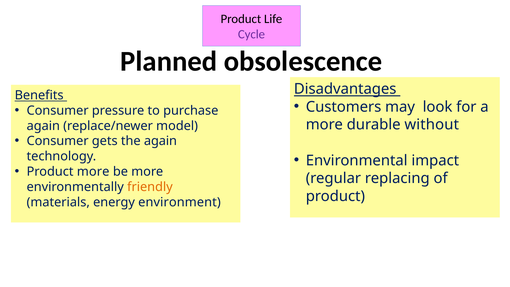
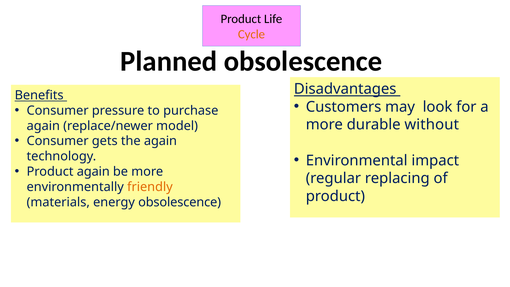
Cycle colour: purple -> orange
Product more: more -> again
energy environment: environment -> obsolescence
